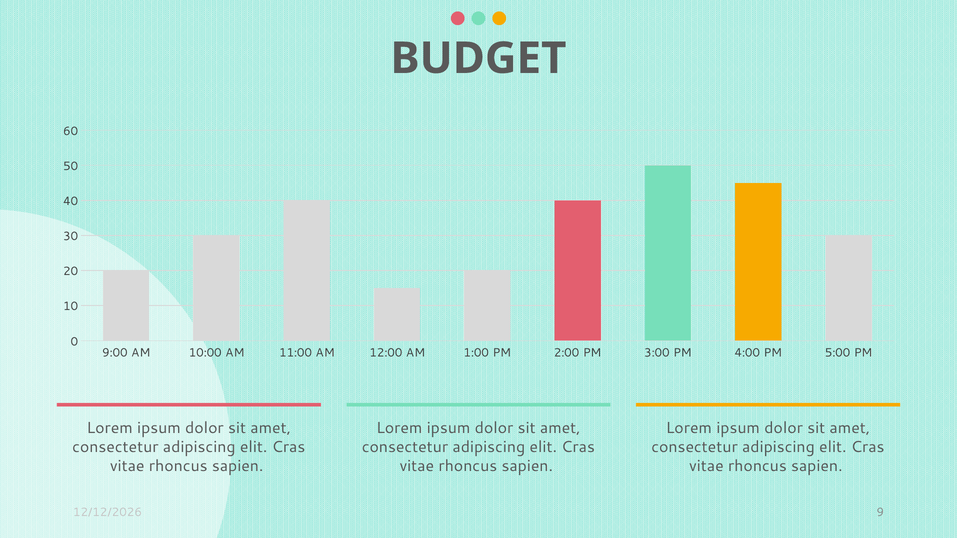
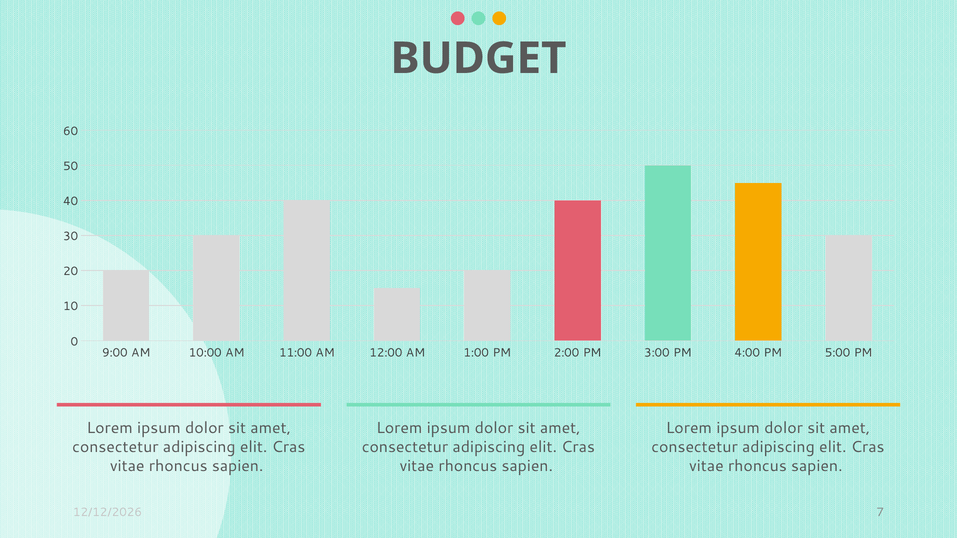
9: 9 -> 7
